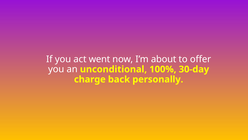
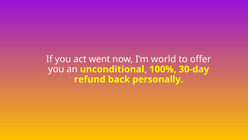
about: about -> world
charge: charge -> refund
